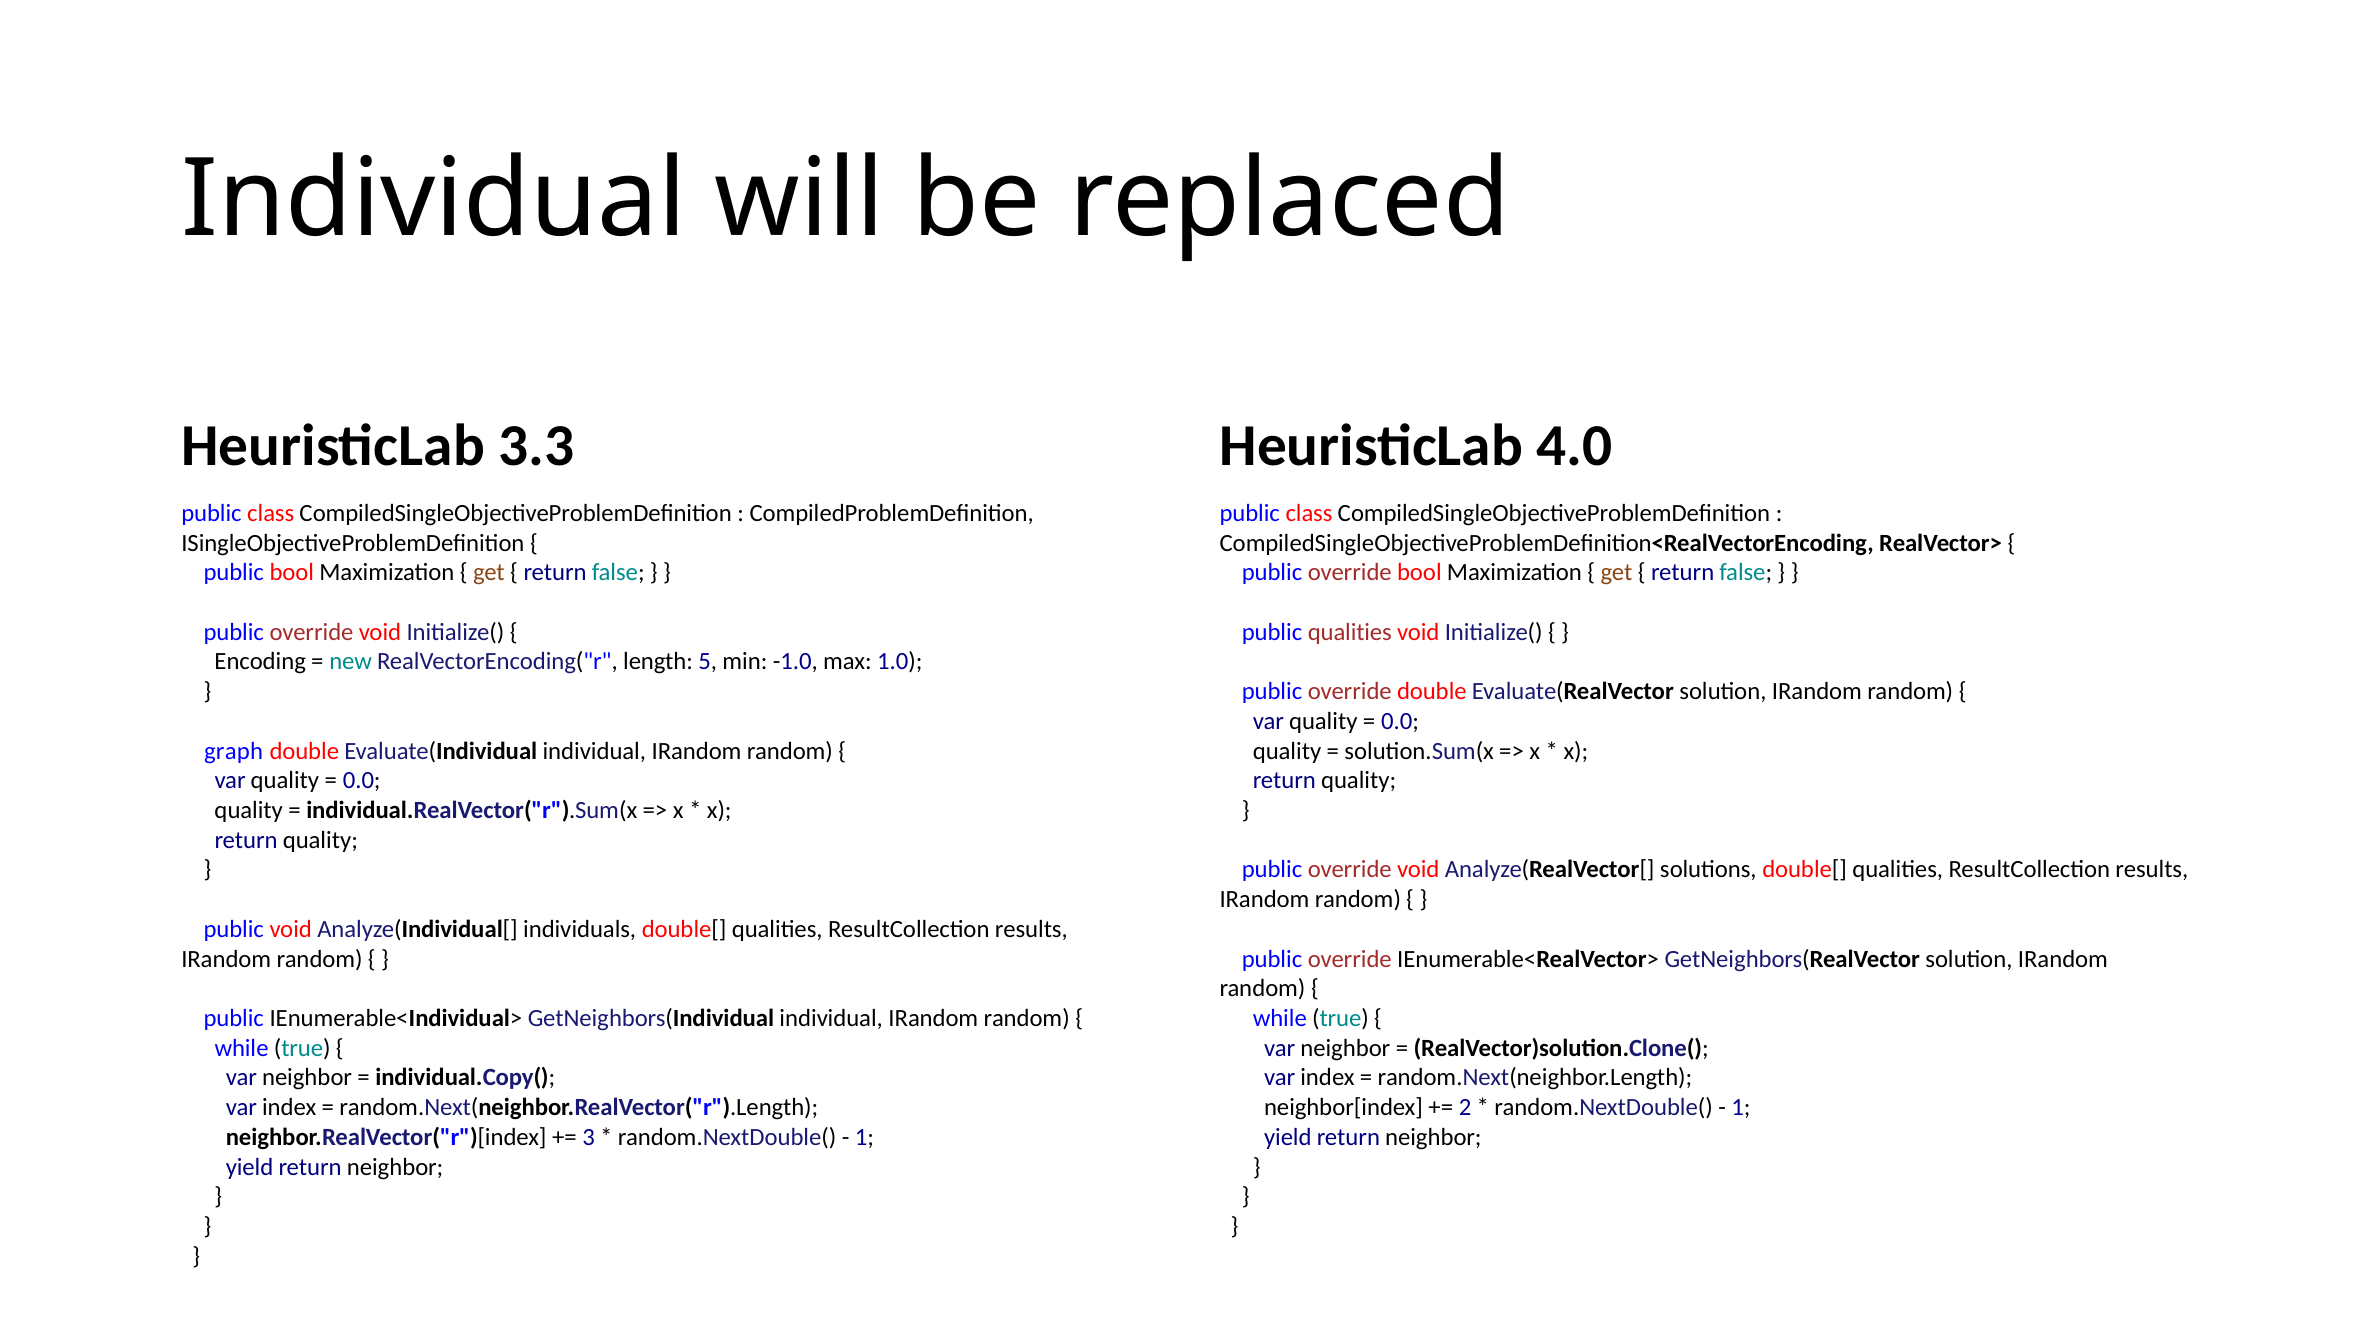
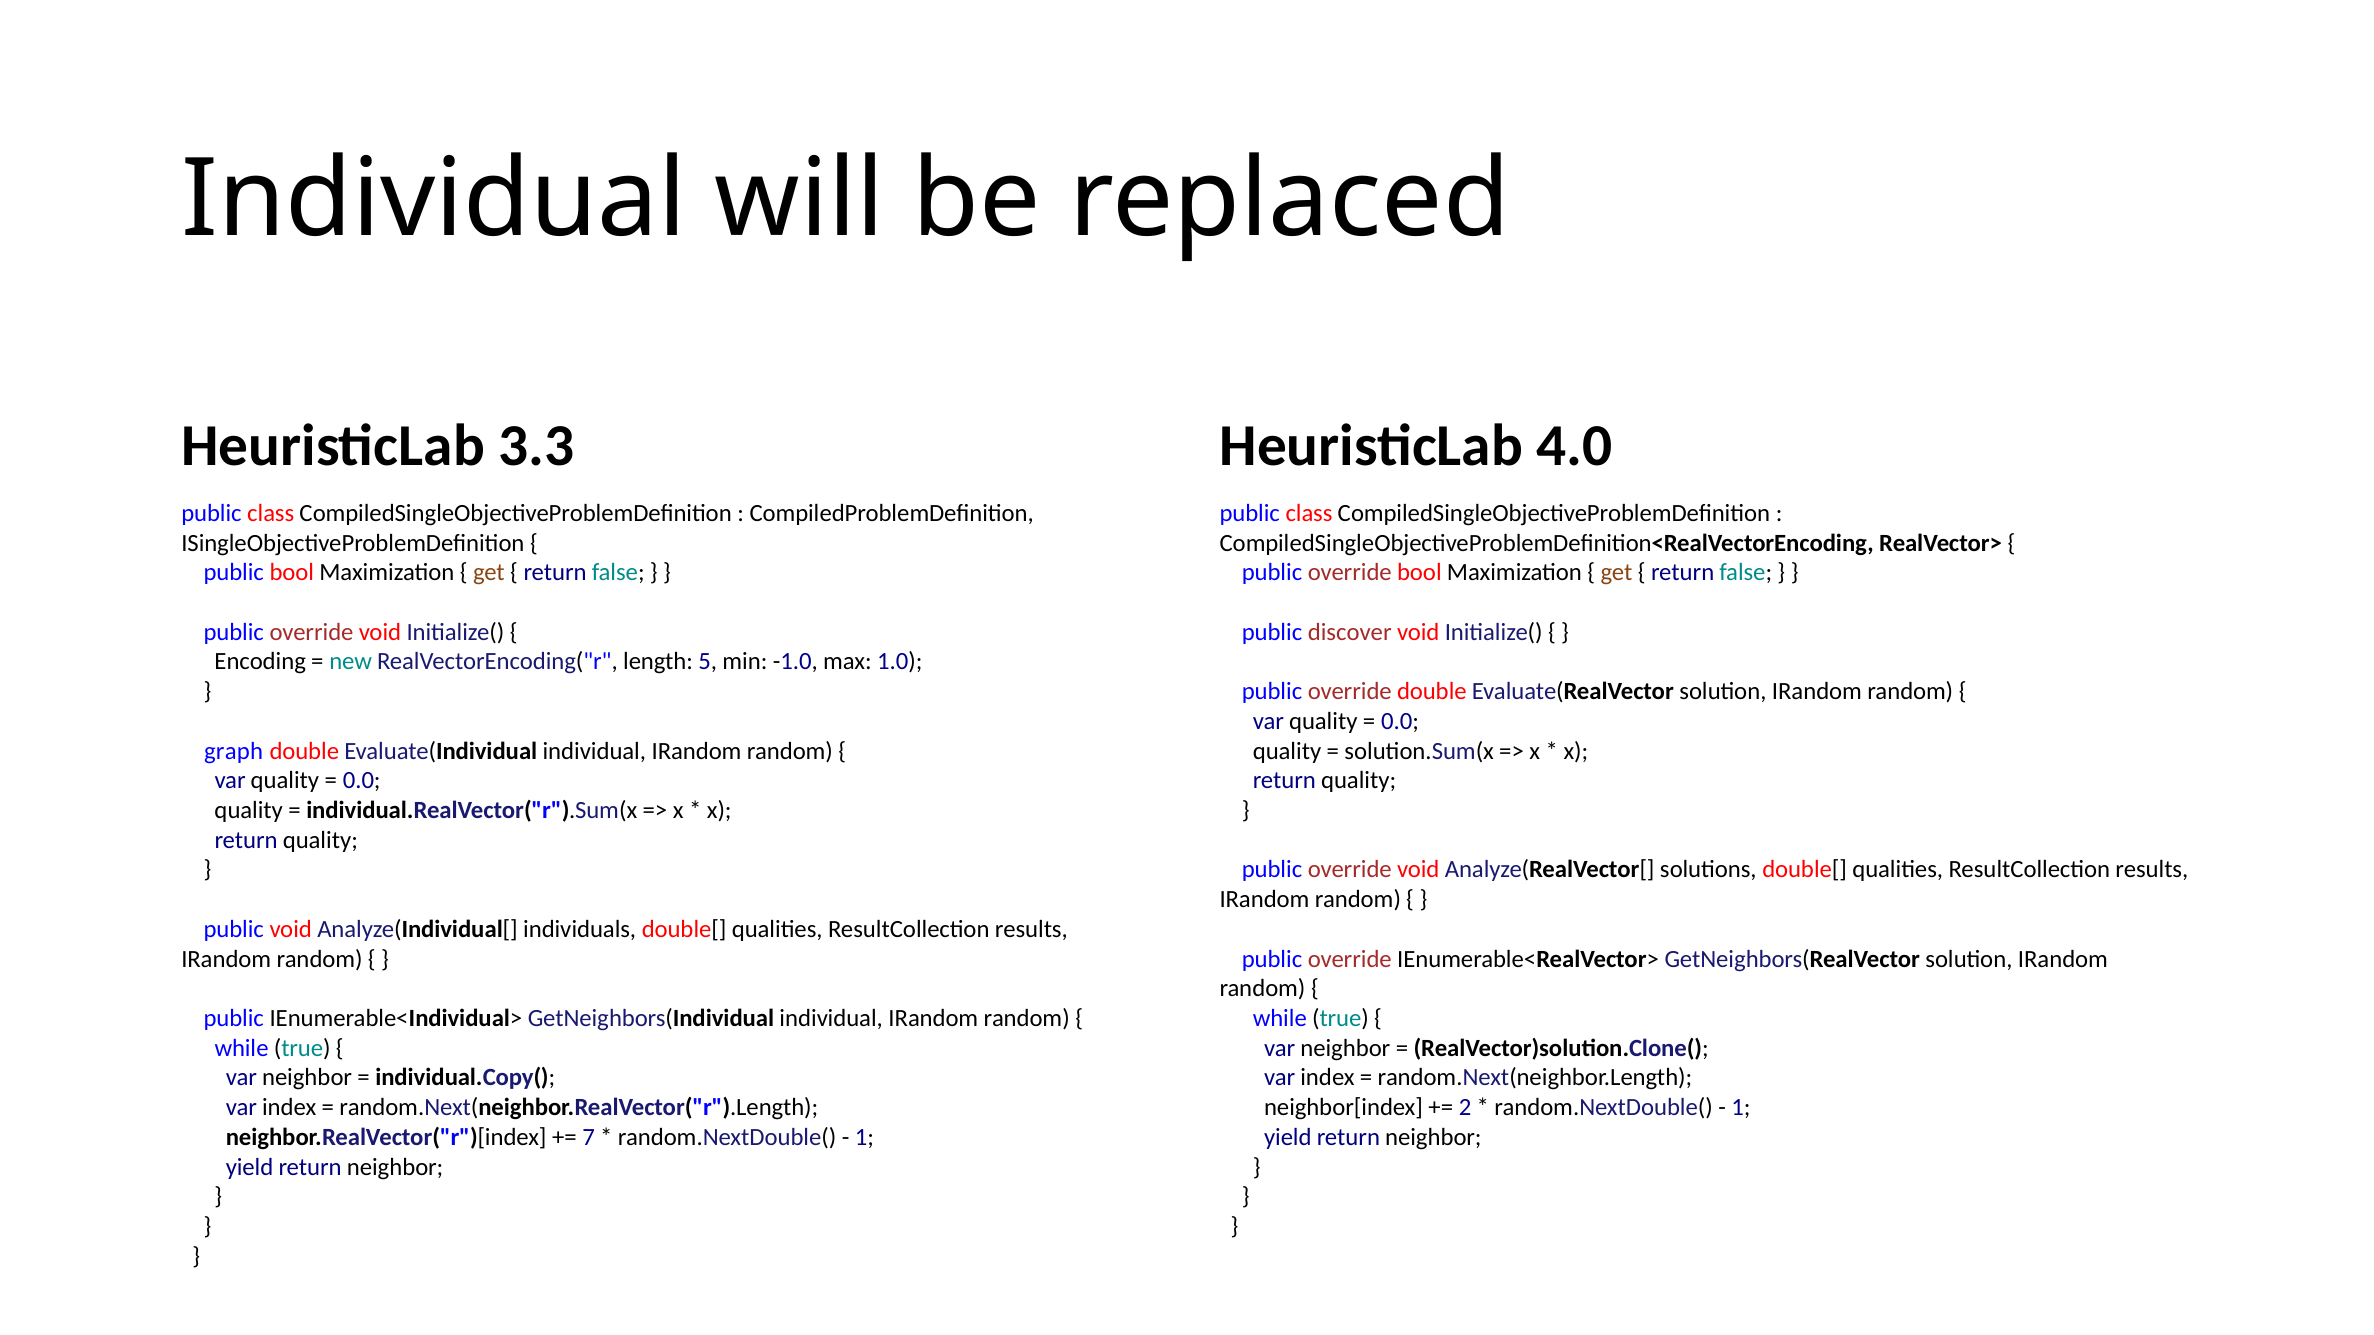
public qualities: qualities -> discover
3: 3 -> 7
